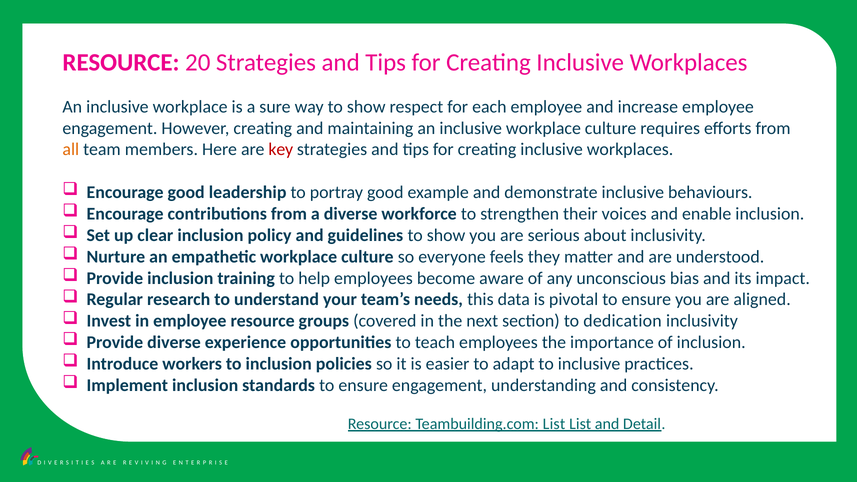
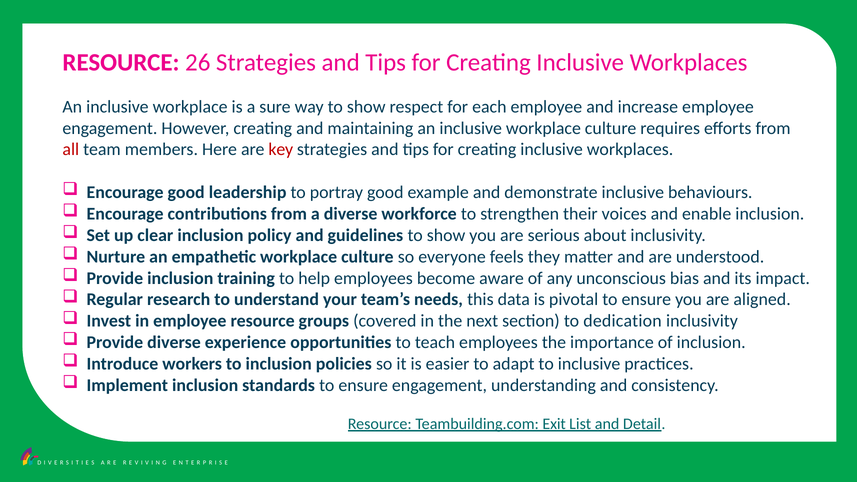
20: 20 -> 26
all colour: orange -> red
Teambuilding.com List: List -> Exit
